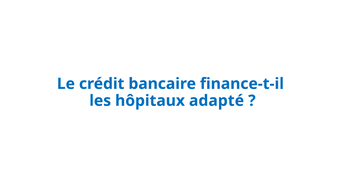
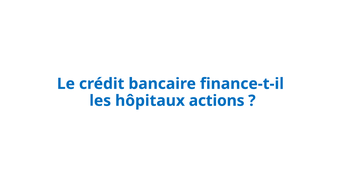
adapté: adapté -> actions
